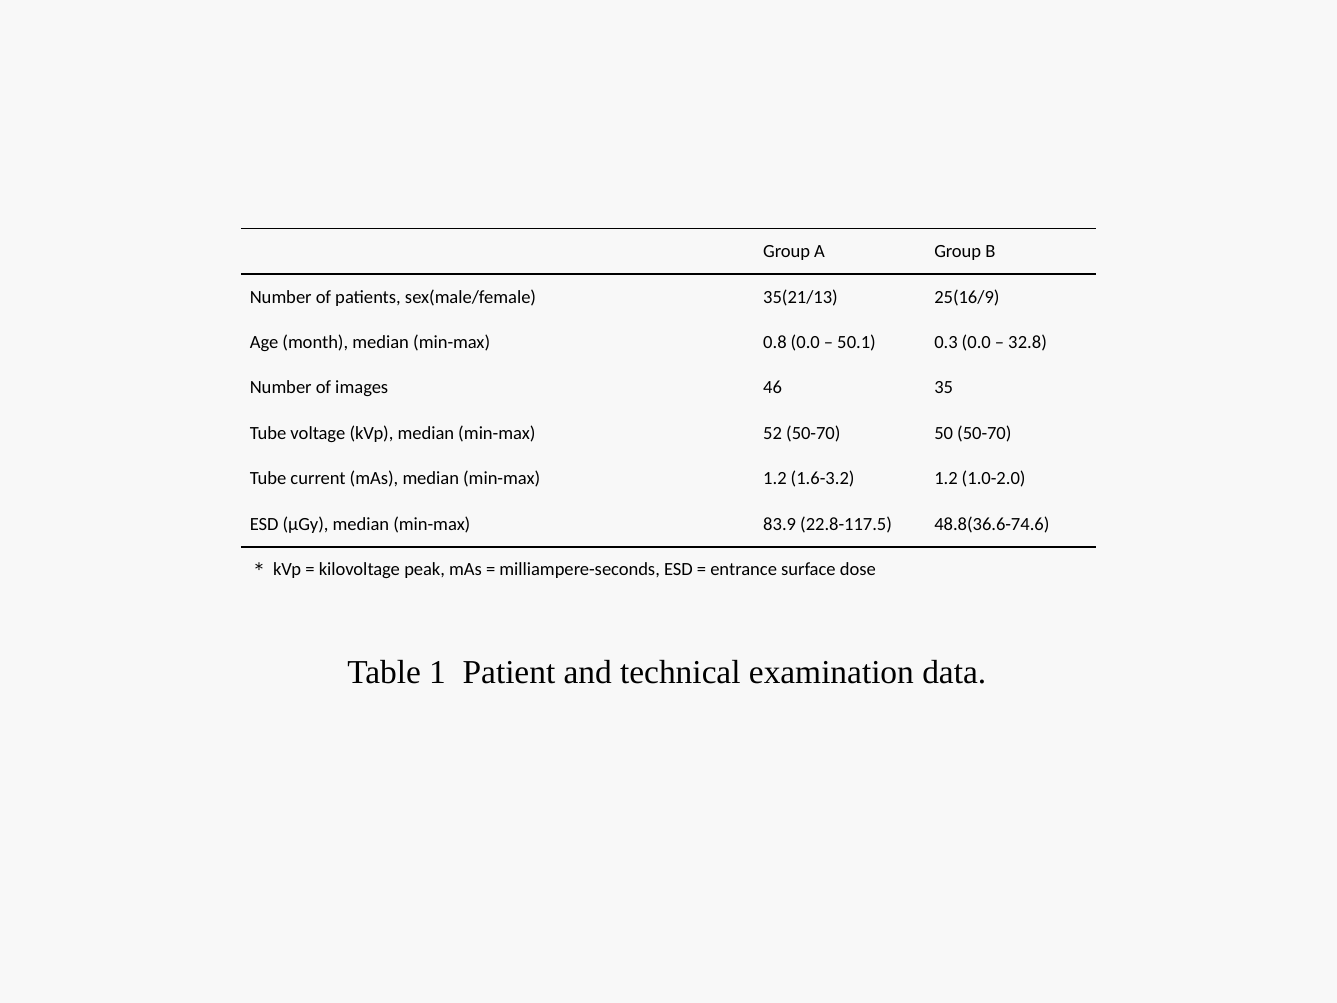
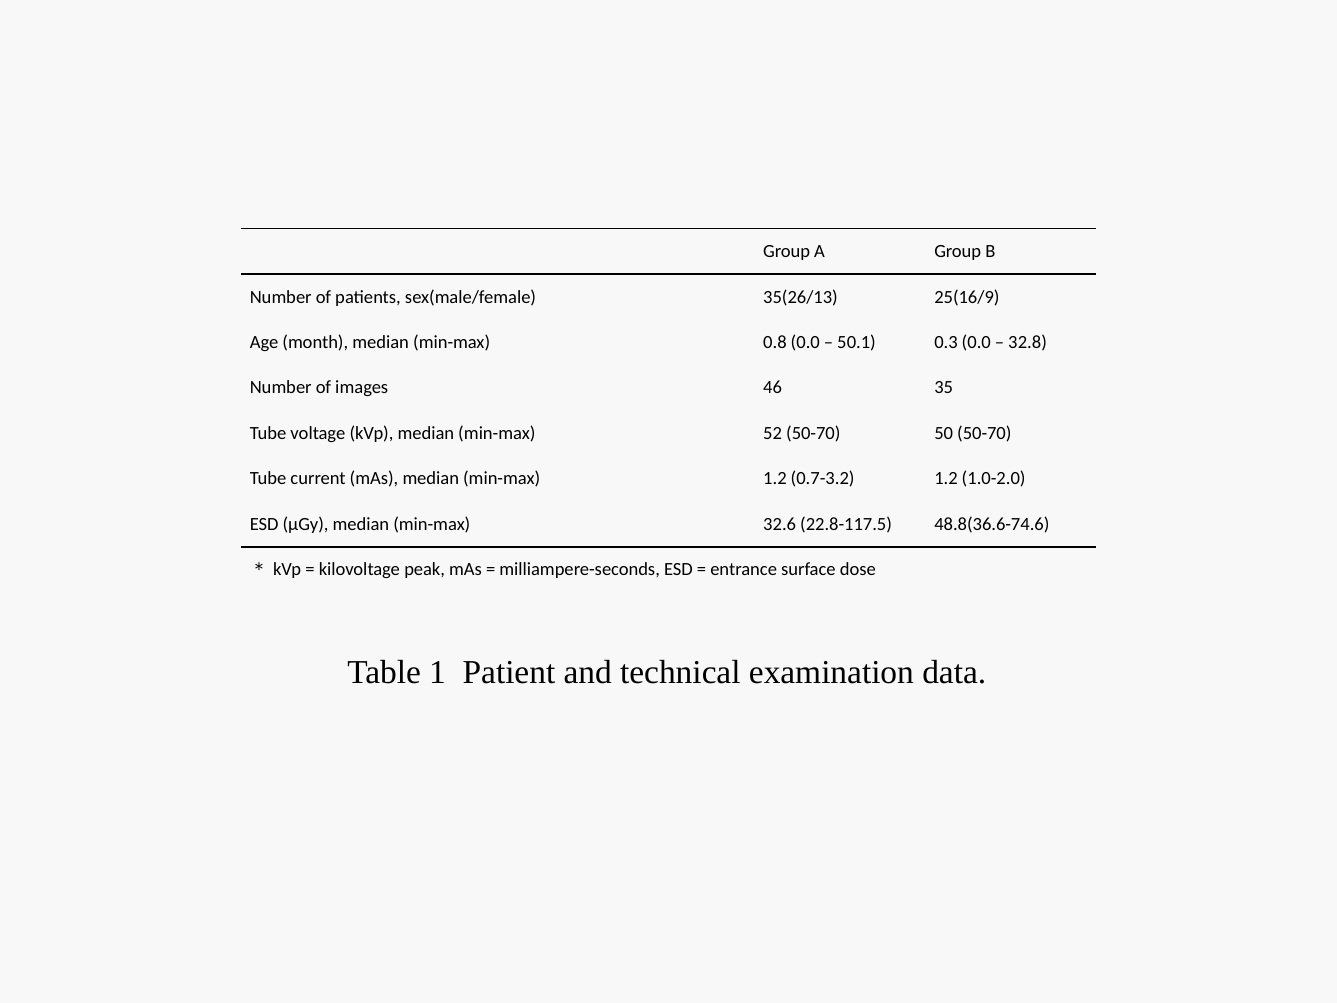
35(21/13: 35(21/13 -> 35(26/13
1.6-3.2: 1.6-3.2 -> 0.7-3.2
83.9: 83.9 -> 32.6
